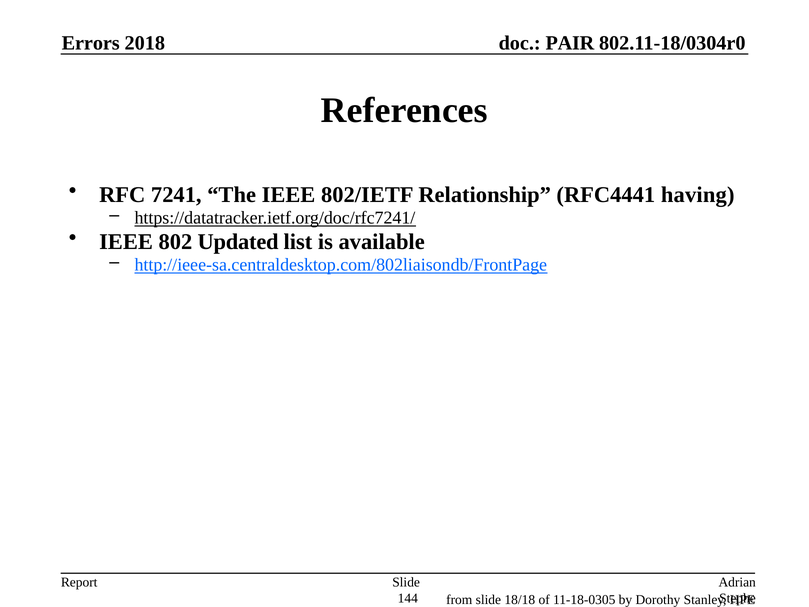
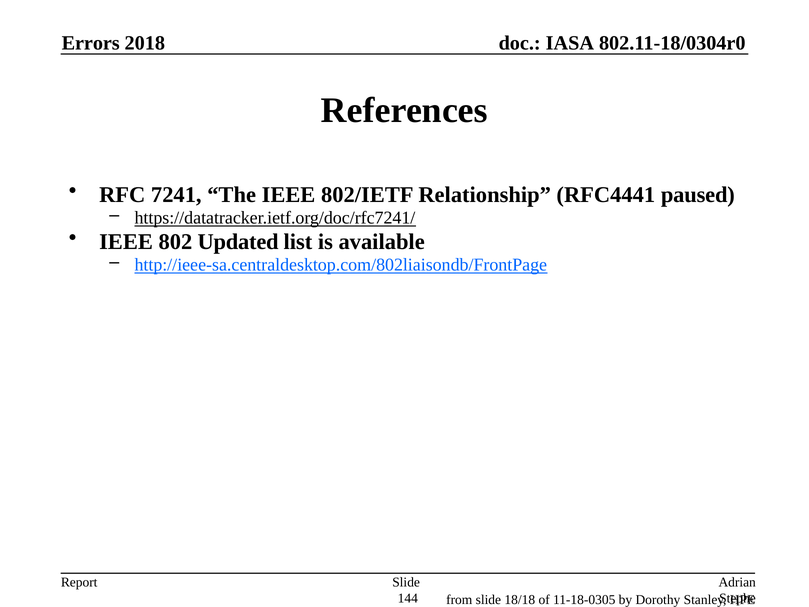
PAIR: PAIR -> IASA
having: having -> paused
